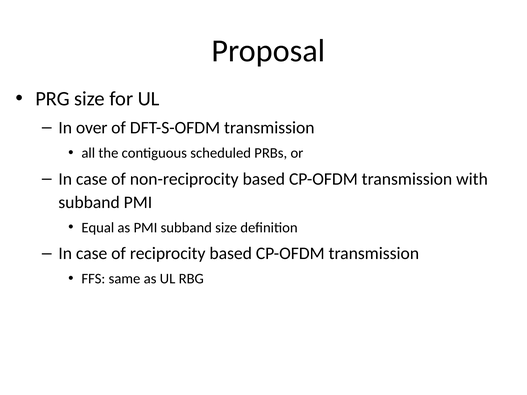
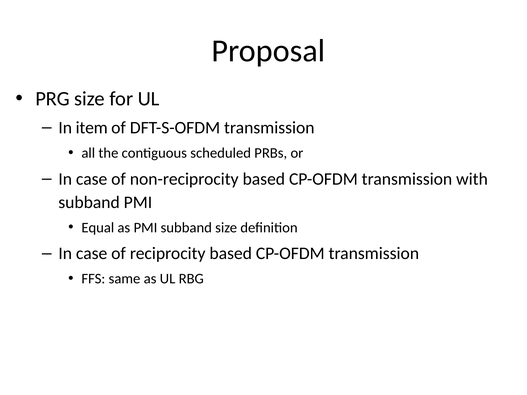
over: over -> item
